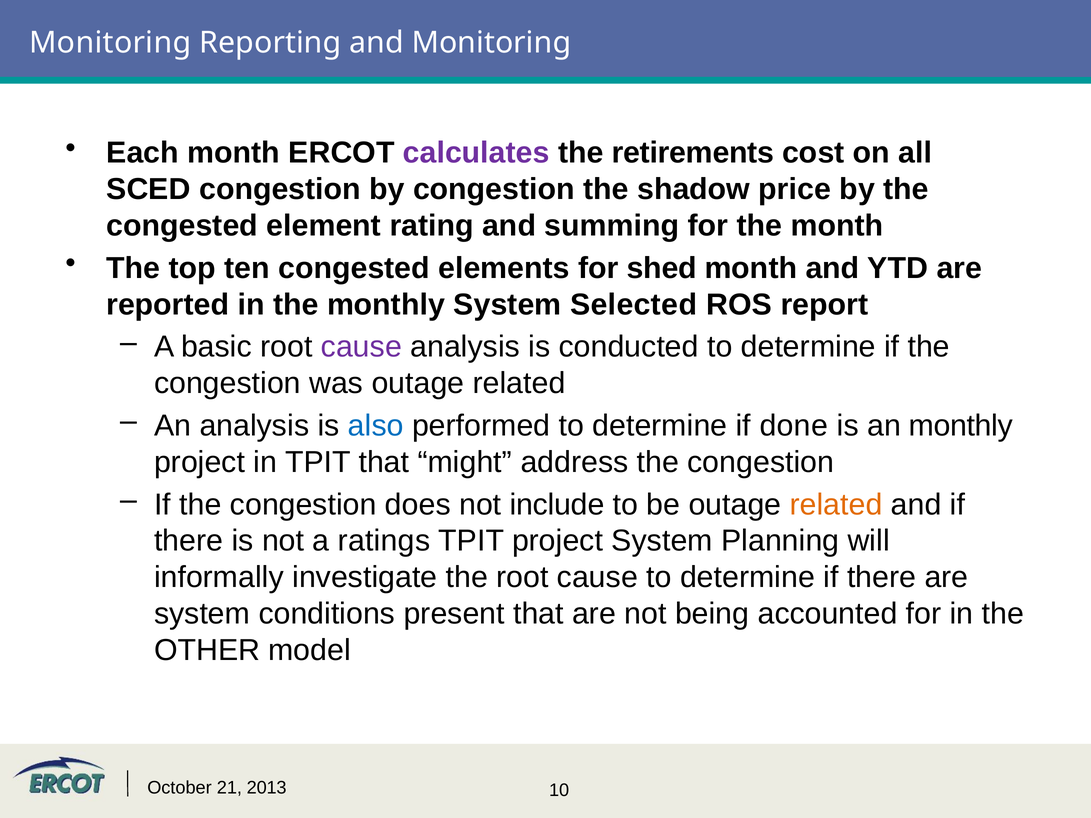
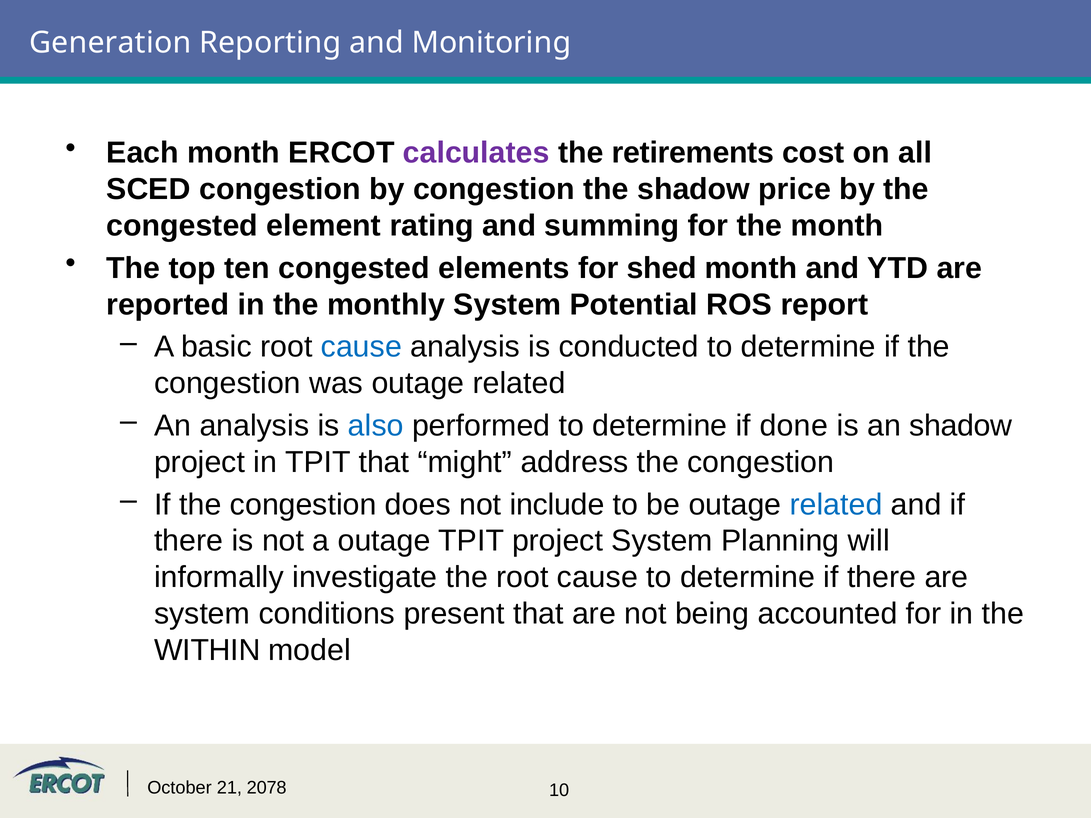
Monitoring at (110, 43): Monitoring -> Generation
Selected: Selected -> Potential
cause at (361, 347) colour: purple -> blue
an monthly: monthly -> shadow
related at (836, 505) colour: orange -> blue
a ratings: ratings -> outage
OTHER: OTHER -> WITHIN
2013: 2013 -> 2078
